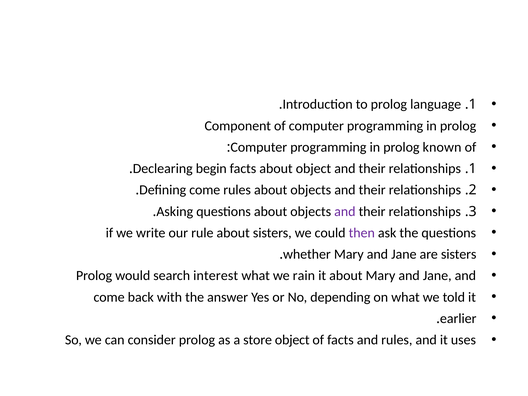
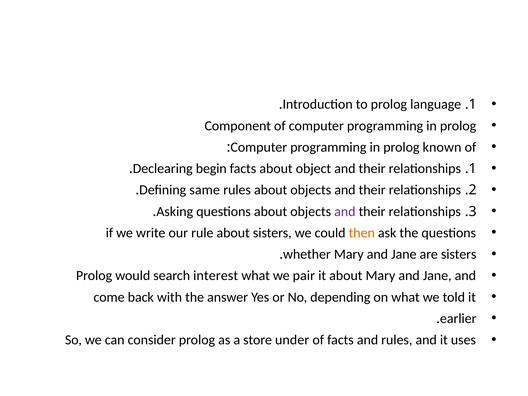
Defining come: come -> same
then colour: purple -> orange
rain: rain -> pair
store object: object -> under
